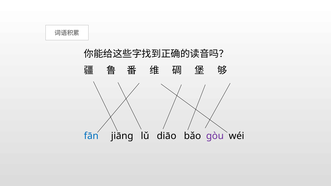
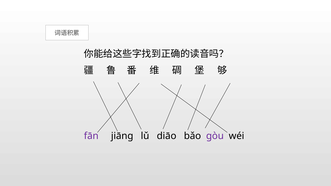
fān colour: blue -> purple
